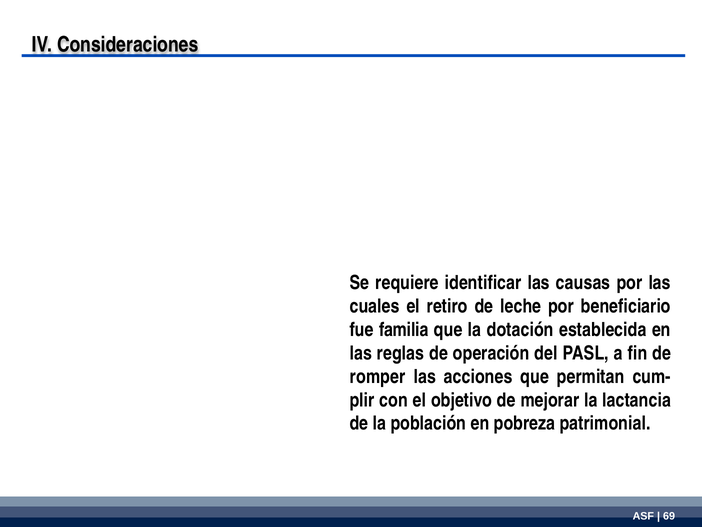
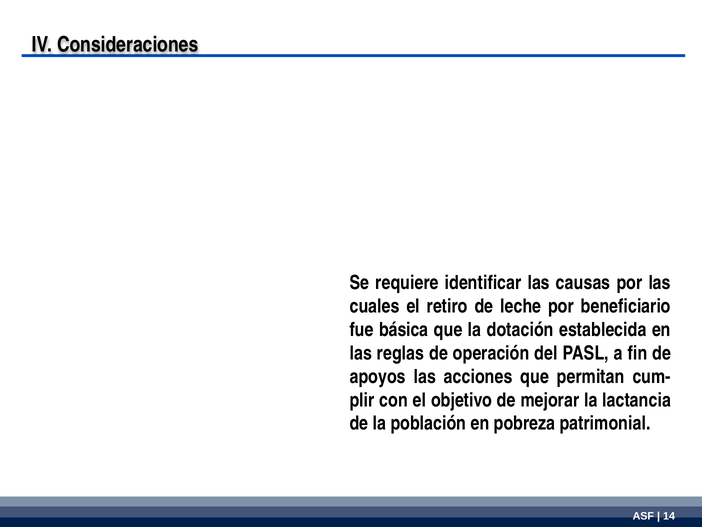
familia: familia -> básica
romper: romper -> apoyos
69: 69 -> 14
